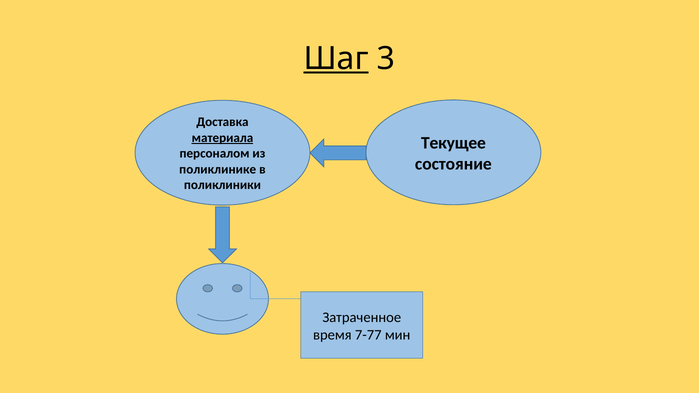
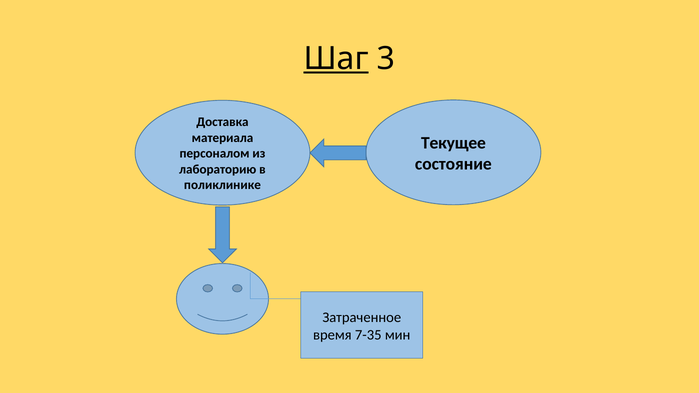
материала underline: present -> none
поликлинике: поликлинике -> лабораторию
поликлиники: поликлиники -> поликлинике
7-77: 7-77 -> 7-35
